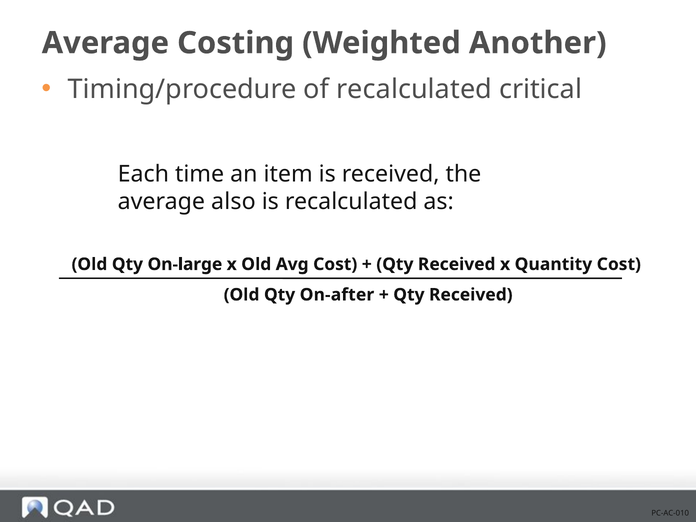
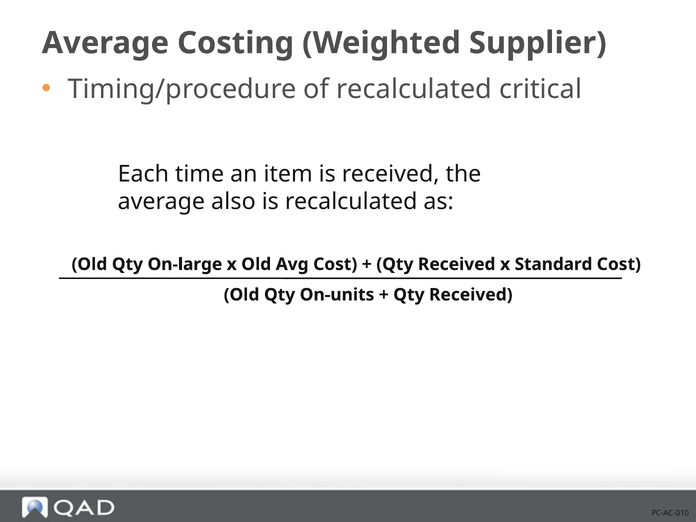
Another: Another -> Supplier
Quantity: Quantity -> Standard
On-after: On-after -> On-units
